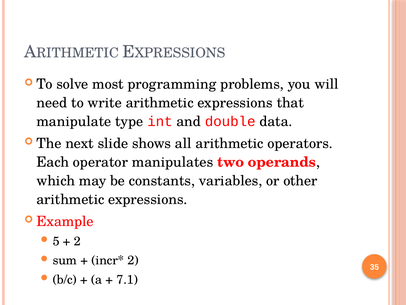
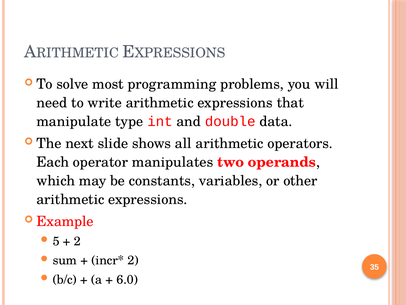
7.1: 7.1 -> 6.0
